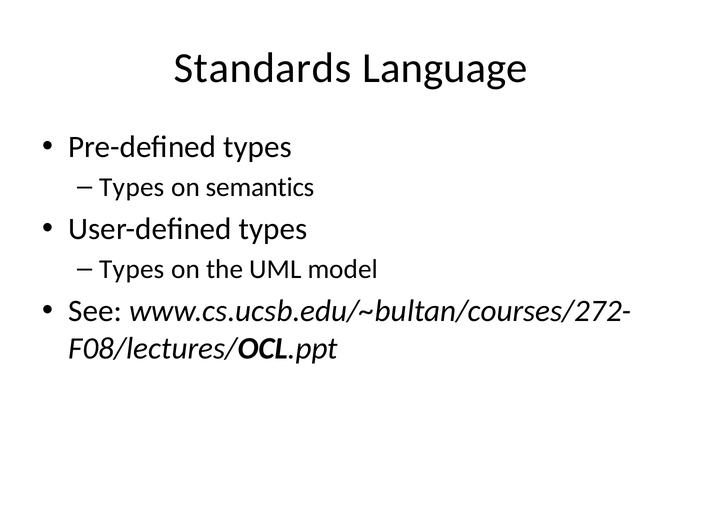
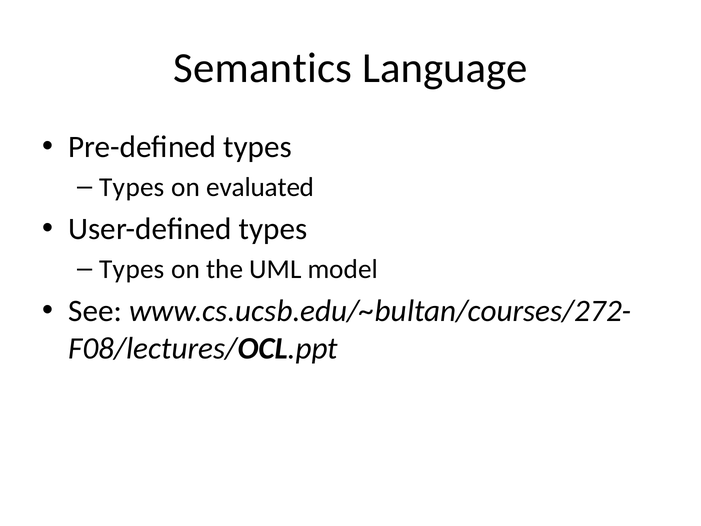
Standards: Standards -> Semantics
semantics: semantics -> evaluated
